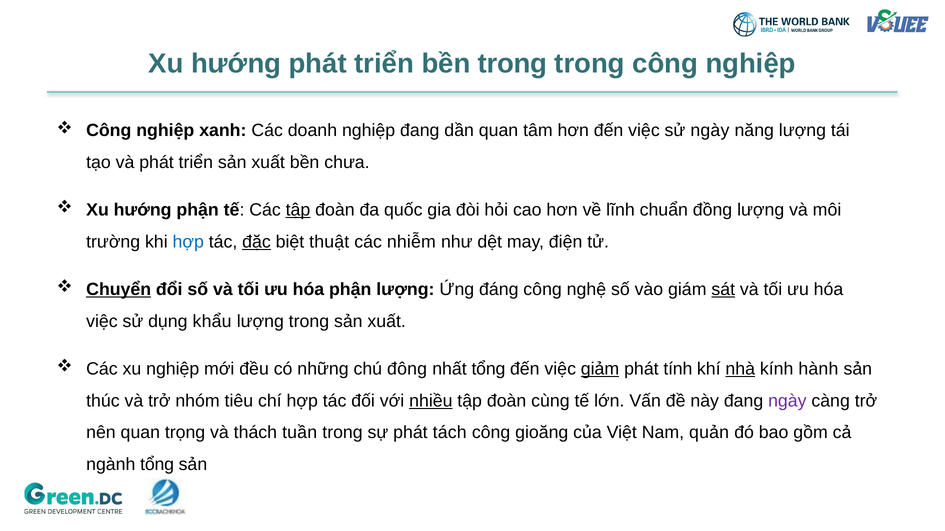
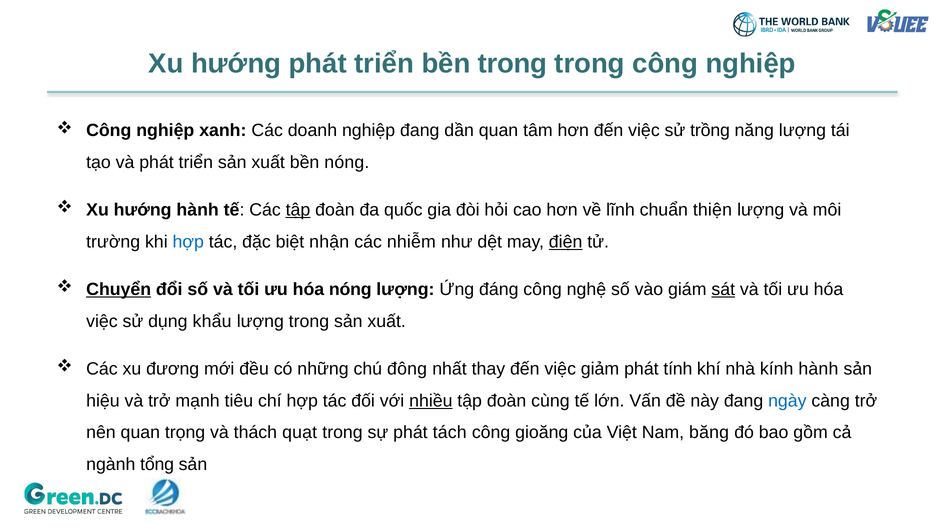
sử ngày: ngày -> trồng
bền chưa: chưa -> nóng
hướng phận: phận -> hành
đồng: đồng -> thiện
đặc underline: present -> none
thuật: thuật -> nhận
điện underline: none -> present
hóa phận: phận -> nóng
xu nghiệp: nghiệp -> đương
nhất tổng: tổng -> thay
giảm underline: present -> none
nhà underline: present -> none
thúc: thúc -> hiệu
nhóm: nhóm -> mạnh
ngày at (787, 401) colour: purple -> blue
tuần: tuần -> quạt
quản: quản -> băng
